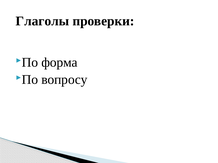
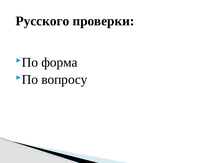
Глаголы: Глаголы -> Русского
